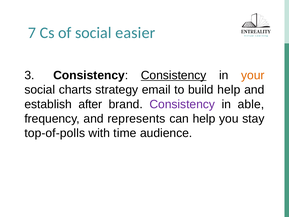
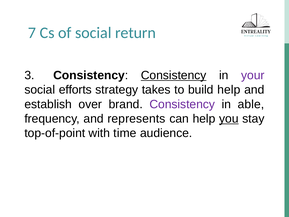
easier: easier -> return
your colour: orange -> purple
charts: charts -> efforts
email: email -> takes
after: after -> over
you underline: none -> present
top-of-polls: top-of-polls -> top-of-point
